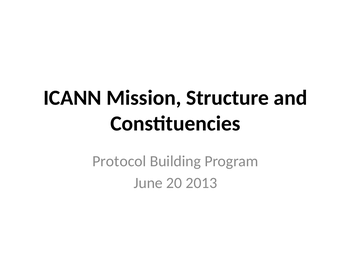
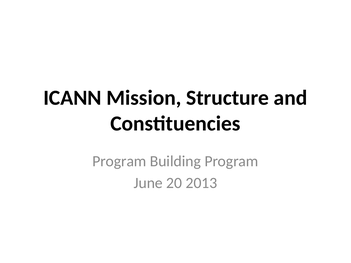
Protocol at (119, 161): Protocol -> Program
